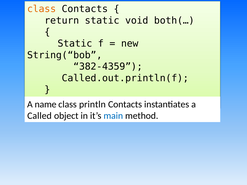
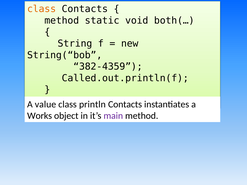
return at (62, 21): return -> method
Static at (75, 44): Static -> String
name: name -> value
Called: Called -> Works
main colour: blue -> purple
